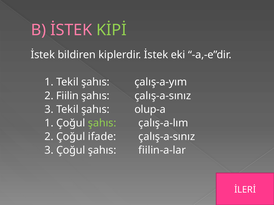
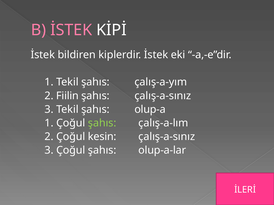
KİPİ colour: light green -> white
ifade: ifade -> kesin
fiilin-a-lar: fiilin-a-lar -> olup-a-lar
